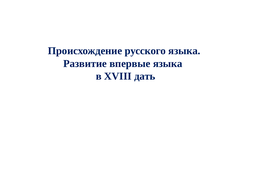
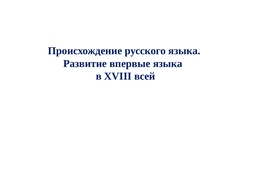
дать: дать -> всей
